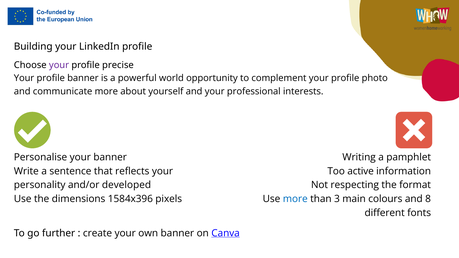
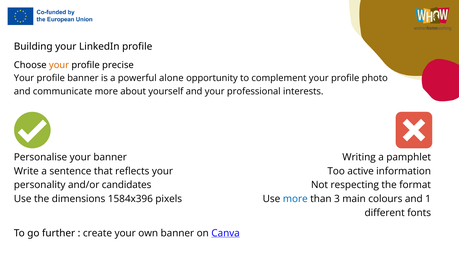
your at (59, 65) colour: purple -> orange
world: world -> alone
developed: developed -> candidates
8: 8 -> 1
